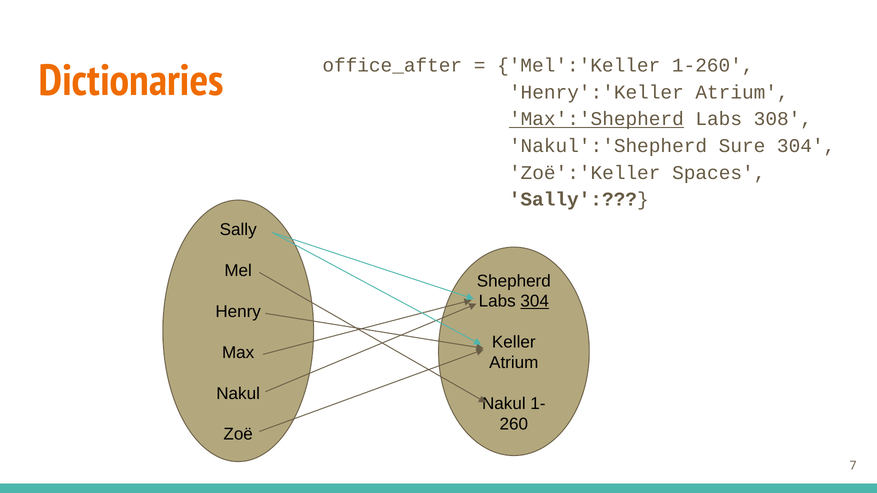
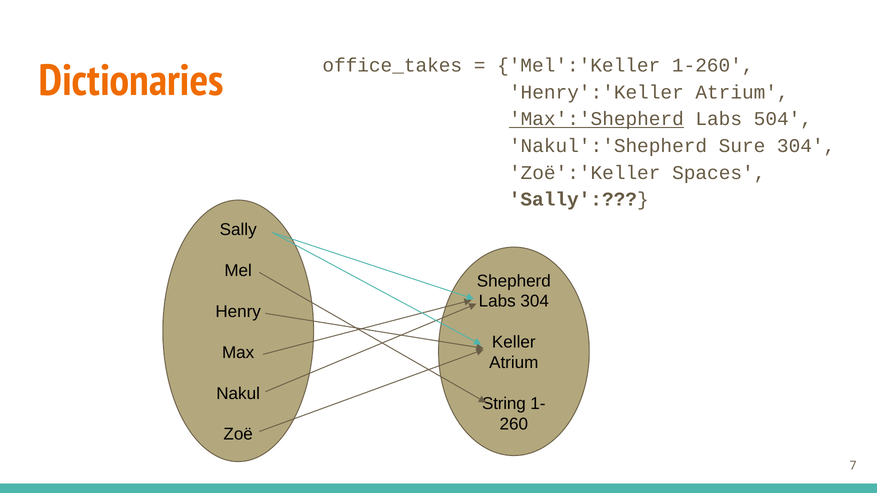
office_after: office_after -> office_takes
308: 308 -> 504
304 at (535, 302) underline: present -> none
Nakul at (504, 404): Nakul -> String
